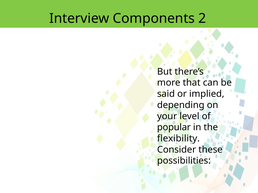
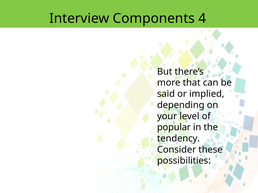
2: 2 -> 4
flexibility: flexibility -> tendency
